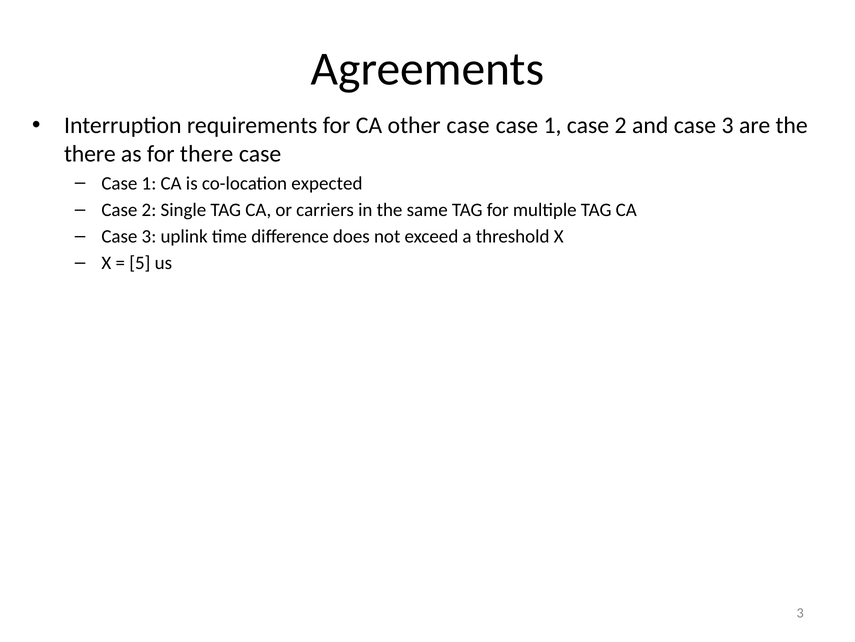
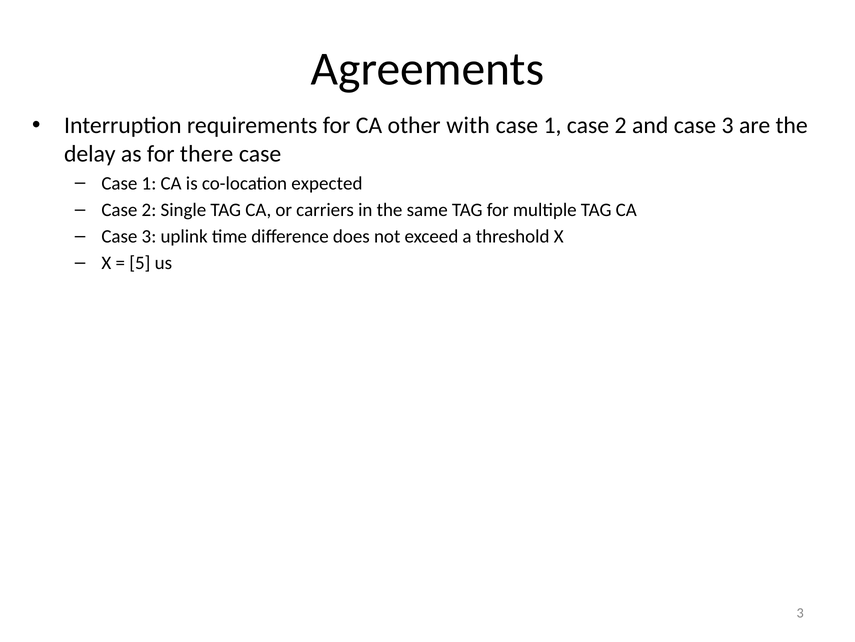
other case: case -> with
there at (90, 154): there -> delay
